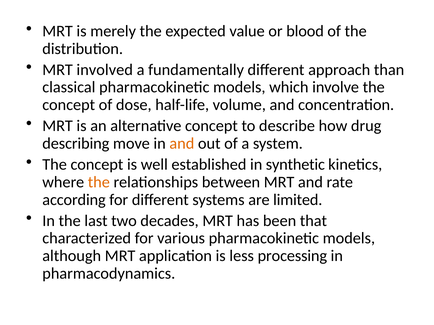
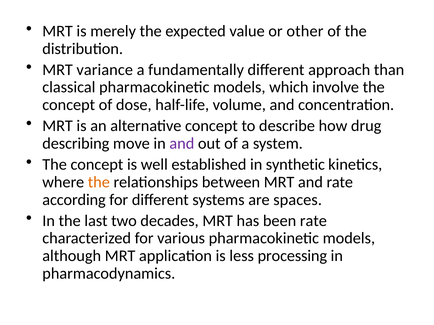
blood: blood -> other
involved: involved -> variance
and at (182, 144) colour: orange -> purple
limited: limited -> spaces
been that: that -> rate
